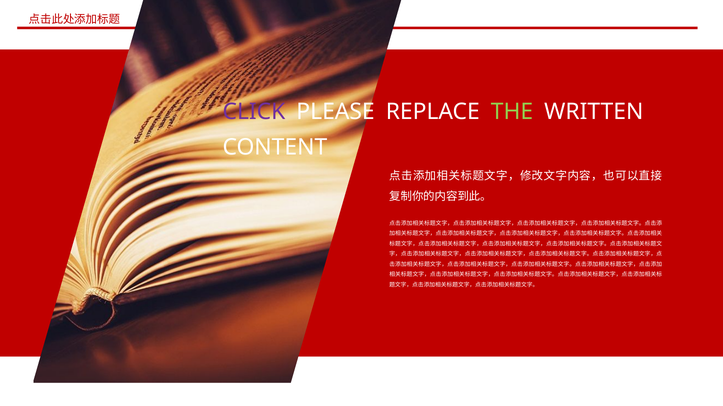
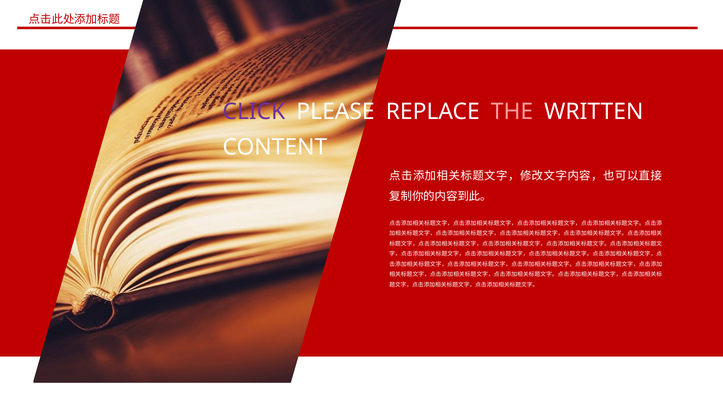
THE colour: light green -> pink
